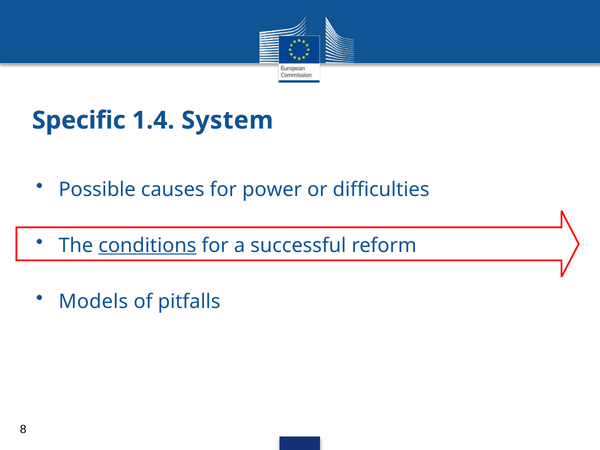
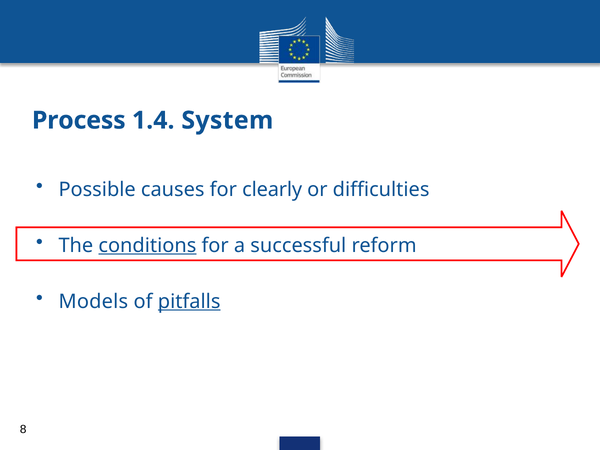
Specific: Specific -> Process
power: power -> clearly
pitfalls underline: none -> present
